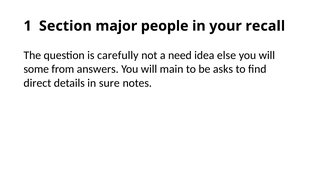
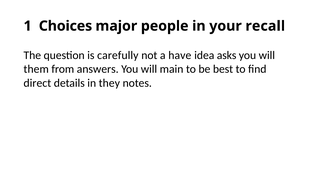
Section: Section -> Choices
need: need -> have
else: else -> asks
some: some -> them
asks: asks -> best
sure: sure -> they
